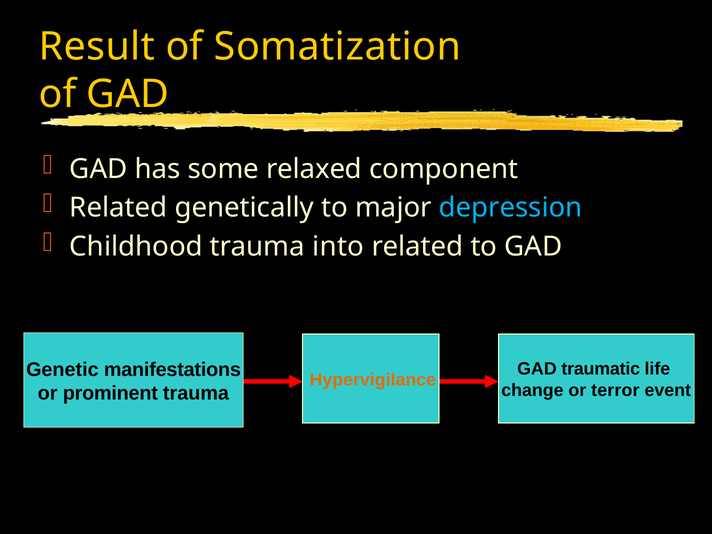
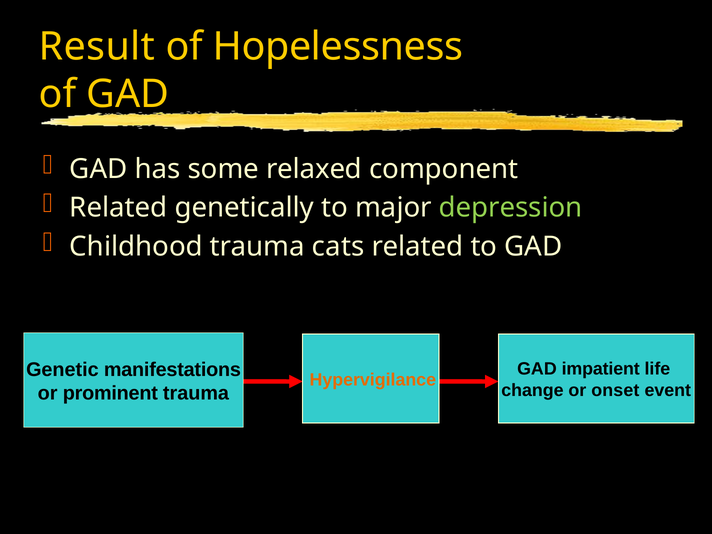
Somatization: Somatization -> Hopelessness
depression colour: light blue -> light green
into: into -> cats
traumatic: traumatic -> impatient
terror: terror -> onset
